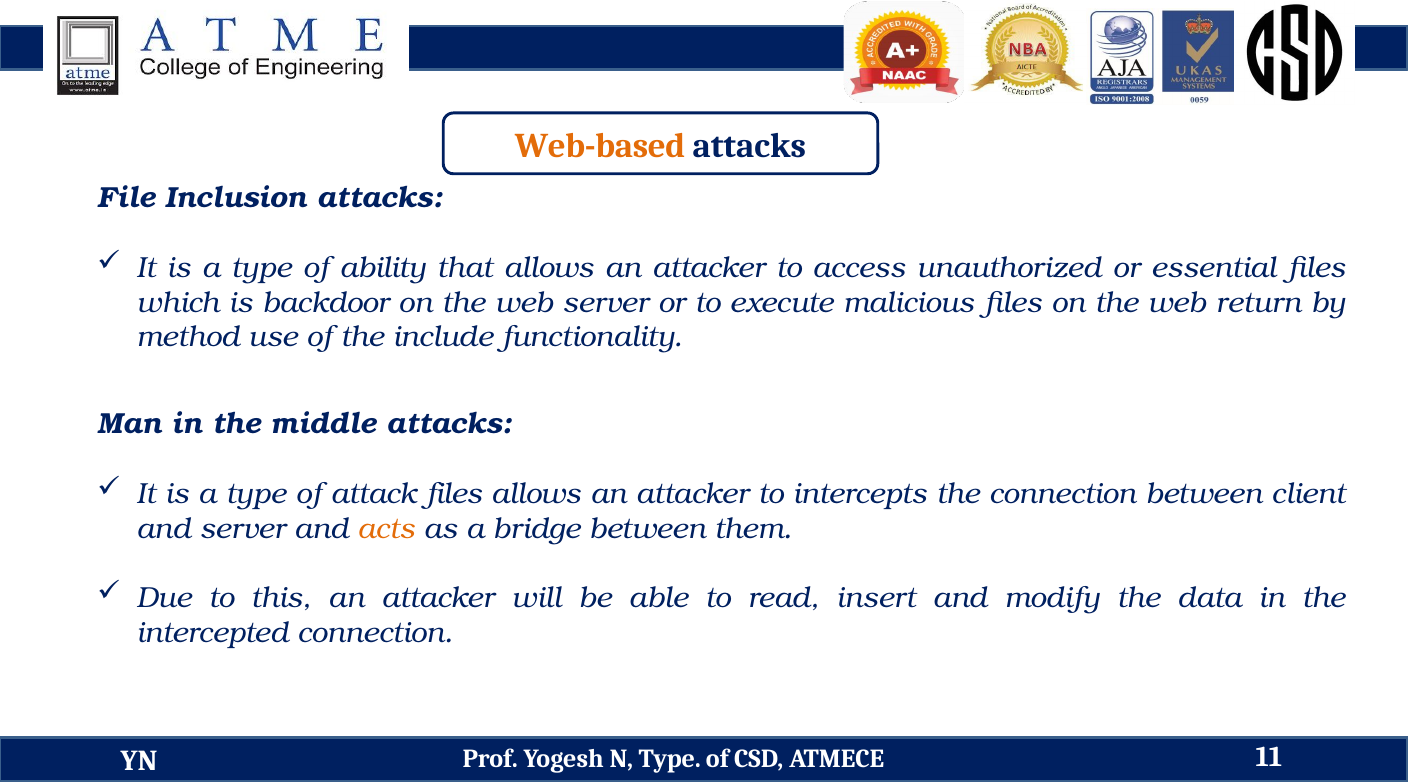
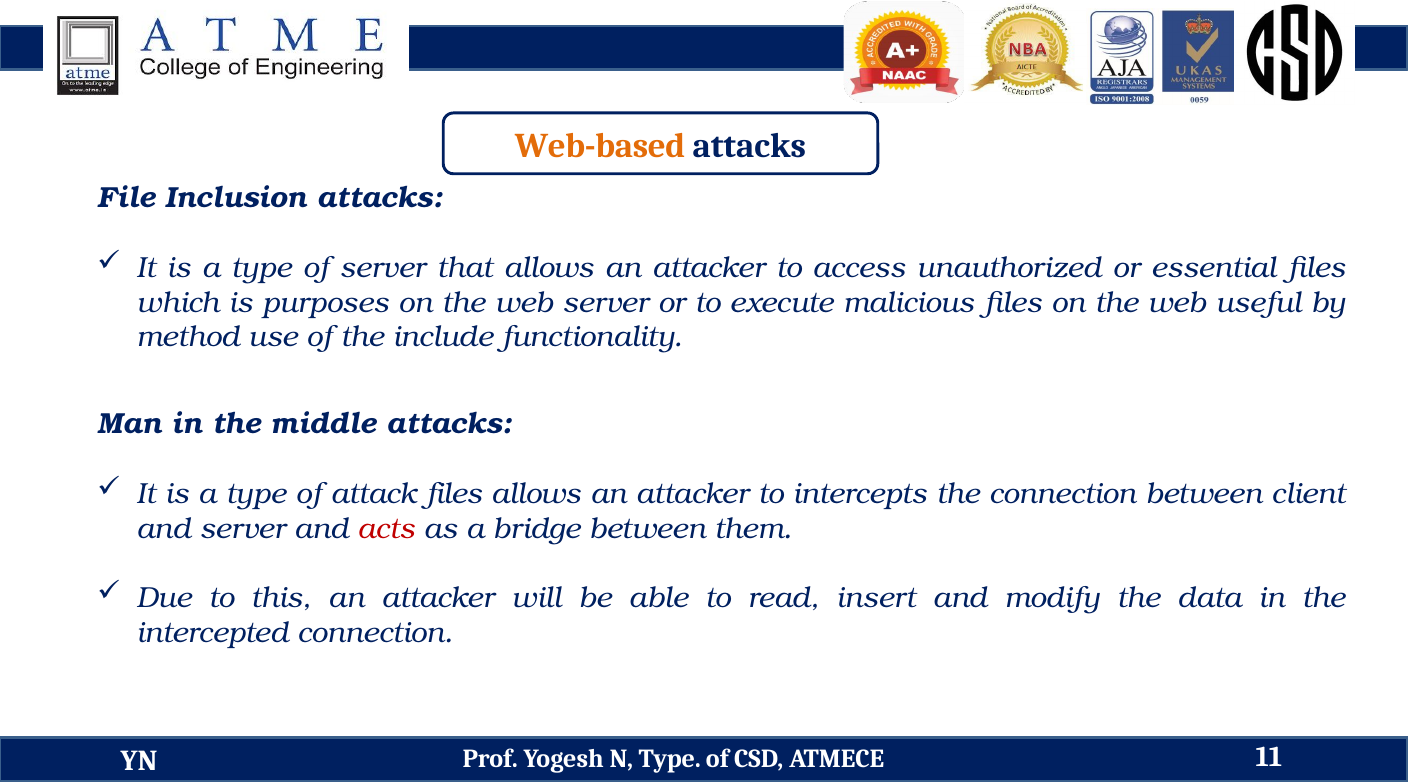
of ability: ability -> server
backdoor: backdoor -> purposes
return: return -> useful
acts colour: orange -> red
